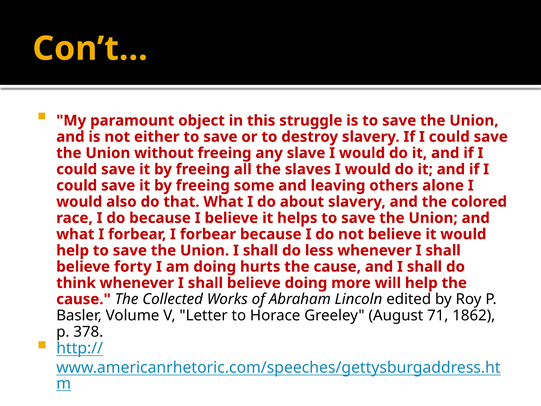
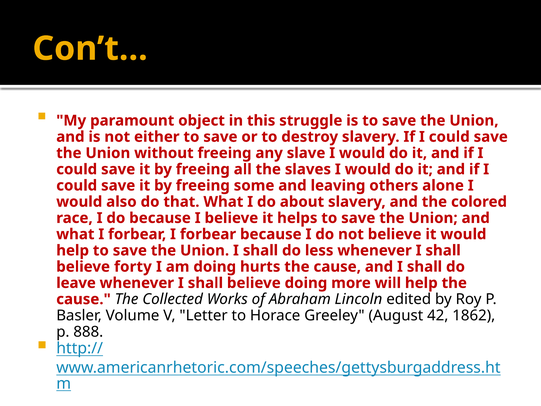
think: think -> leave
71: 71 -> 42
378: 378 -> 888
